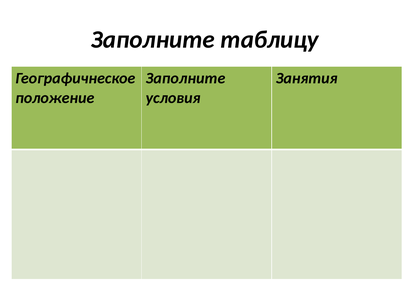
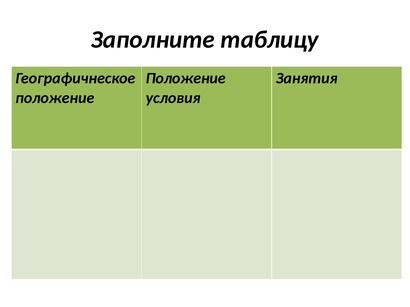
Заполните at (185, 79): Заполните -> Положение
